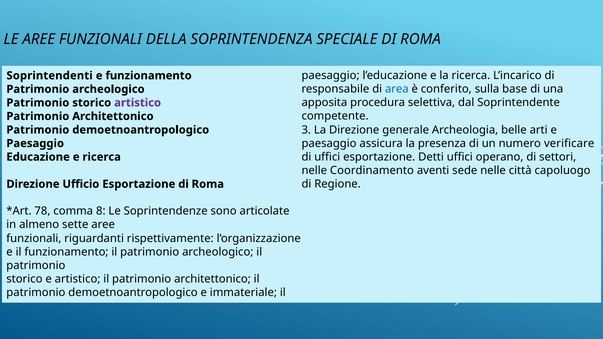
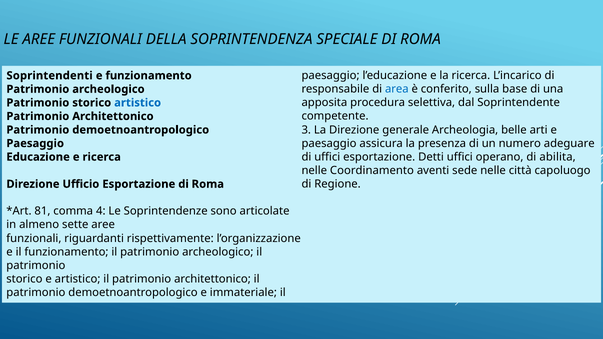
artistico at (138, 103) colour: purple -> blue
verificare: verificare -> adeguare
settori: settori -> abilita
78: 78 -> 81
8: 8 -> 4
